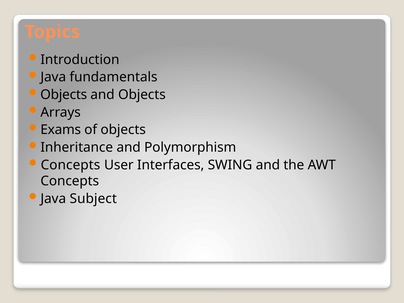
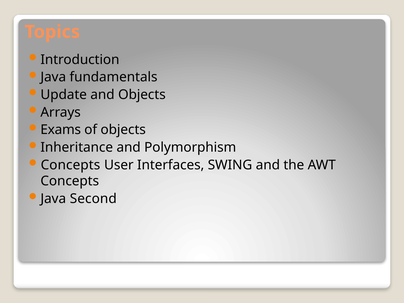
Objects at (64, 95): Objects -> Update
Subject: Subject -> Second
